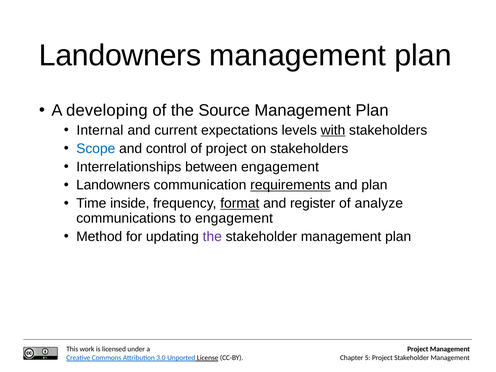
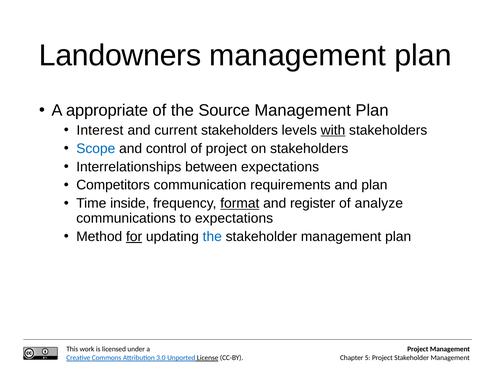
developing: developing -> appropriate
Internal: Internal -> Interest
current expectations: expectations -> stakeholders
between engagement: engagement -> expectations
Landowners at (113, 185): Landowners -> Competitors
requirements underline: present -> none
to engagement: engagement -> expectations
for underline: none -> present
the at (212, 237) colour: purple -> blue
